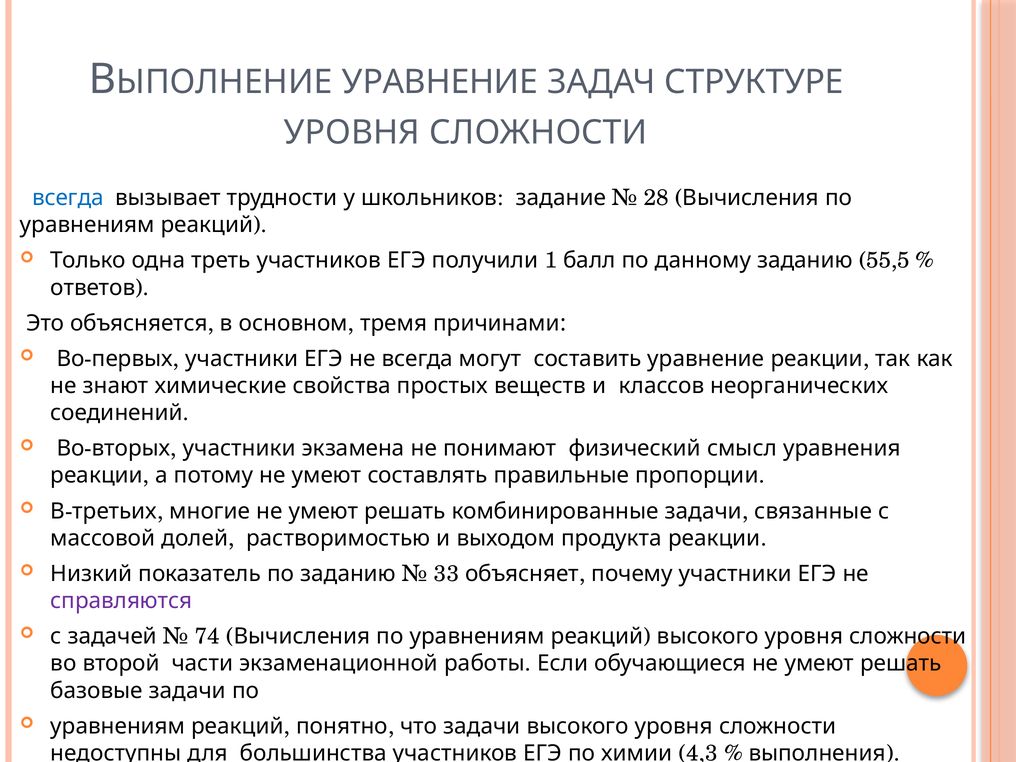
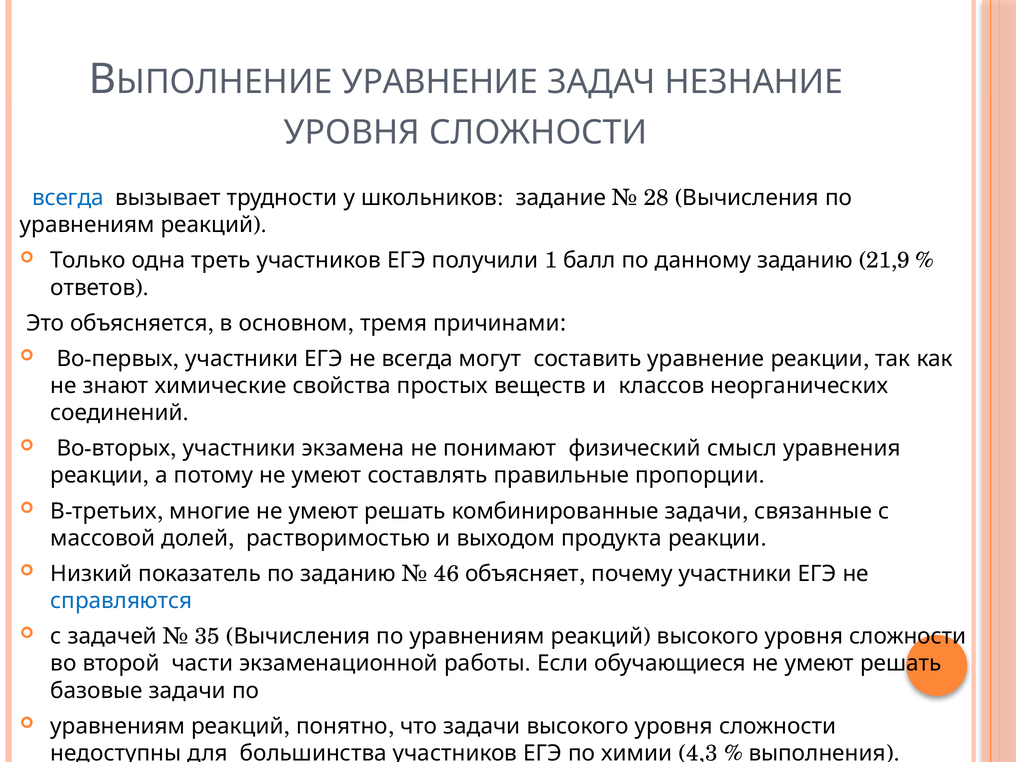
СТРУКТУРЕ: СТРУКТУРЕ -> НЕЗНАНИЕ
55,5: 55,5 -> 21,9
33: 33 -> 46
справляются colour: purple -> blue
74: 74 -> 35
